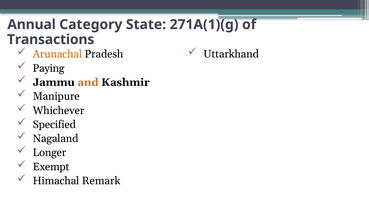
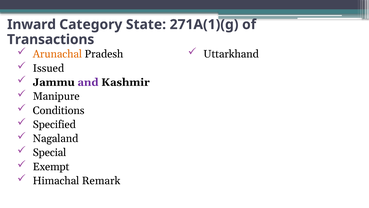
Annual: Annual -> Inward
Paying: Paying -> Issued
and colour: orange -> purple
Whichever: Whichever -> Conditions
Longer: Longer -> Special
